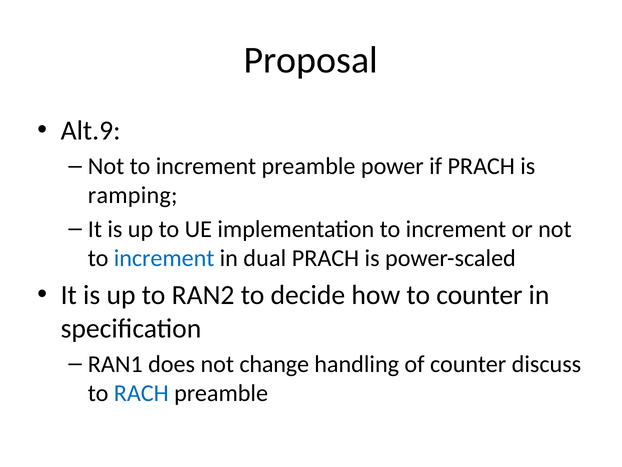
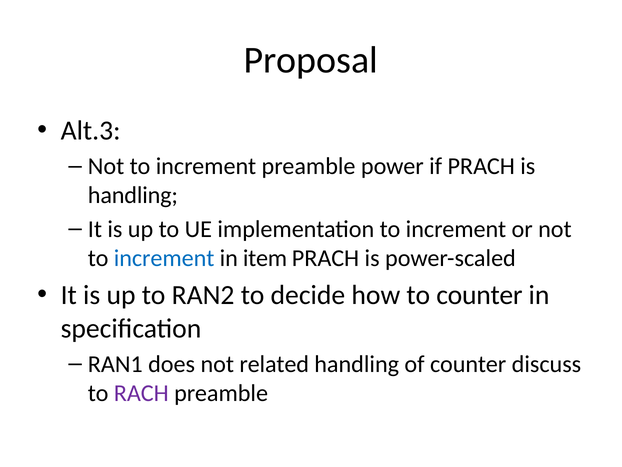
Alt.9: Alt.9 -> Alt.3
ramping at (133, 195): ramping -> handling
dual: dual -> item
change: change -> related
RACH colour: blue -> purple
